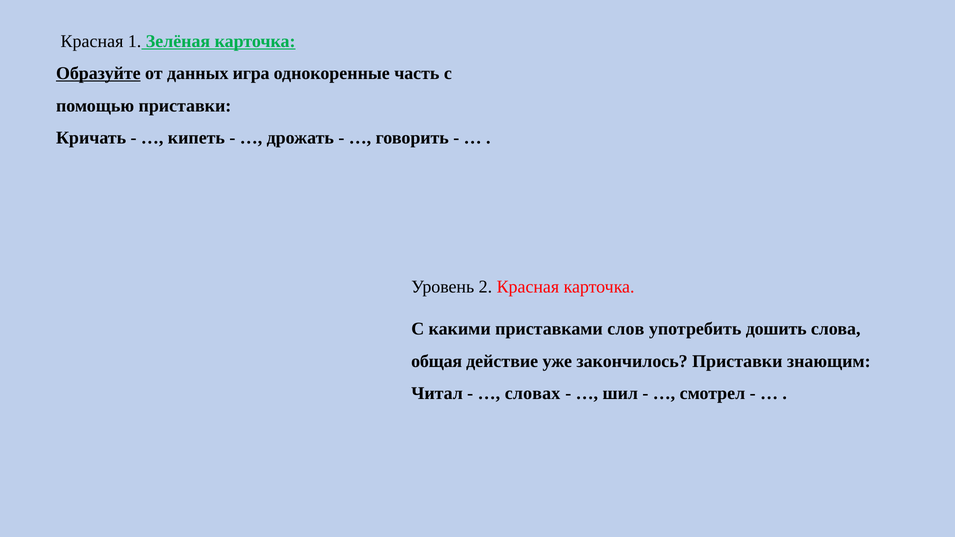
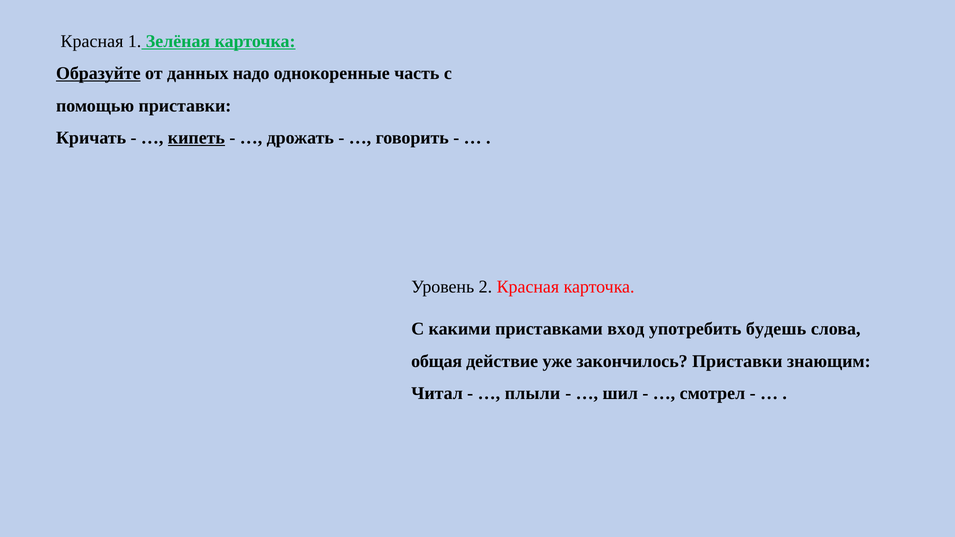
игра: игра -> надо
кипеть underline: none -> present
слов: слов -> вход
дошить: дошить -> будешь
словах: словах -> плыли
